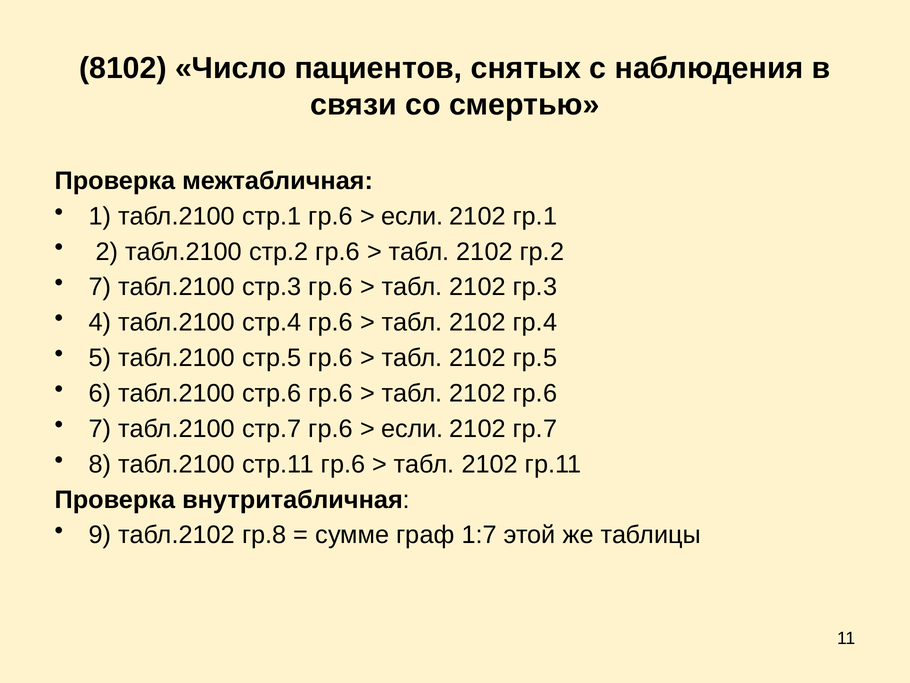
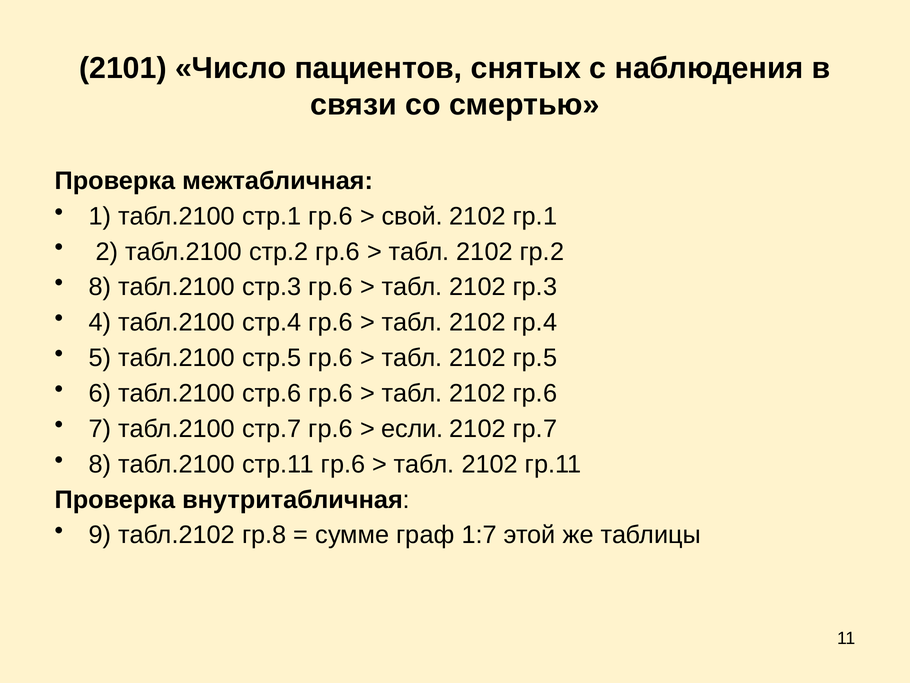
8102: 8102 -> 2101
если at (412, 216): если -> свой
7 at (100, 287): 7 -> 8
